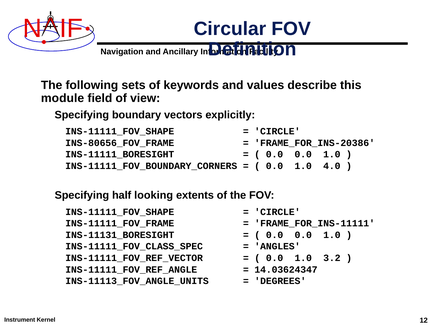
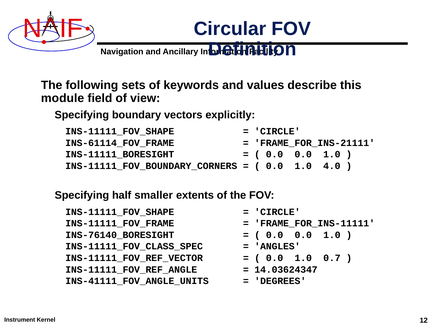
INS-80656_FOV_FRAME: INS-80656_FOV_FRAME -> INS-61114_FOV_FRAME
FRAME_FOR_INS-20386: FRAME_FOR_INS-20386 -> FRAME_FOR_INS-21111
looking: looking -> smaller
INS-11131_BORESIGHT: INS-11131_BORESIGHT -> INS-76140_BORESIGHT
3.2: 3.2 -> 0.7
INS-11113_FOV_ANGLE_UNITS: INS-11113_FOV_ANGLE_UNITS -> INS-41111_FOV_ANGLE_UNITS
